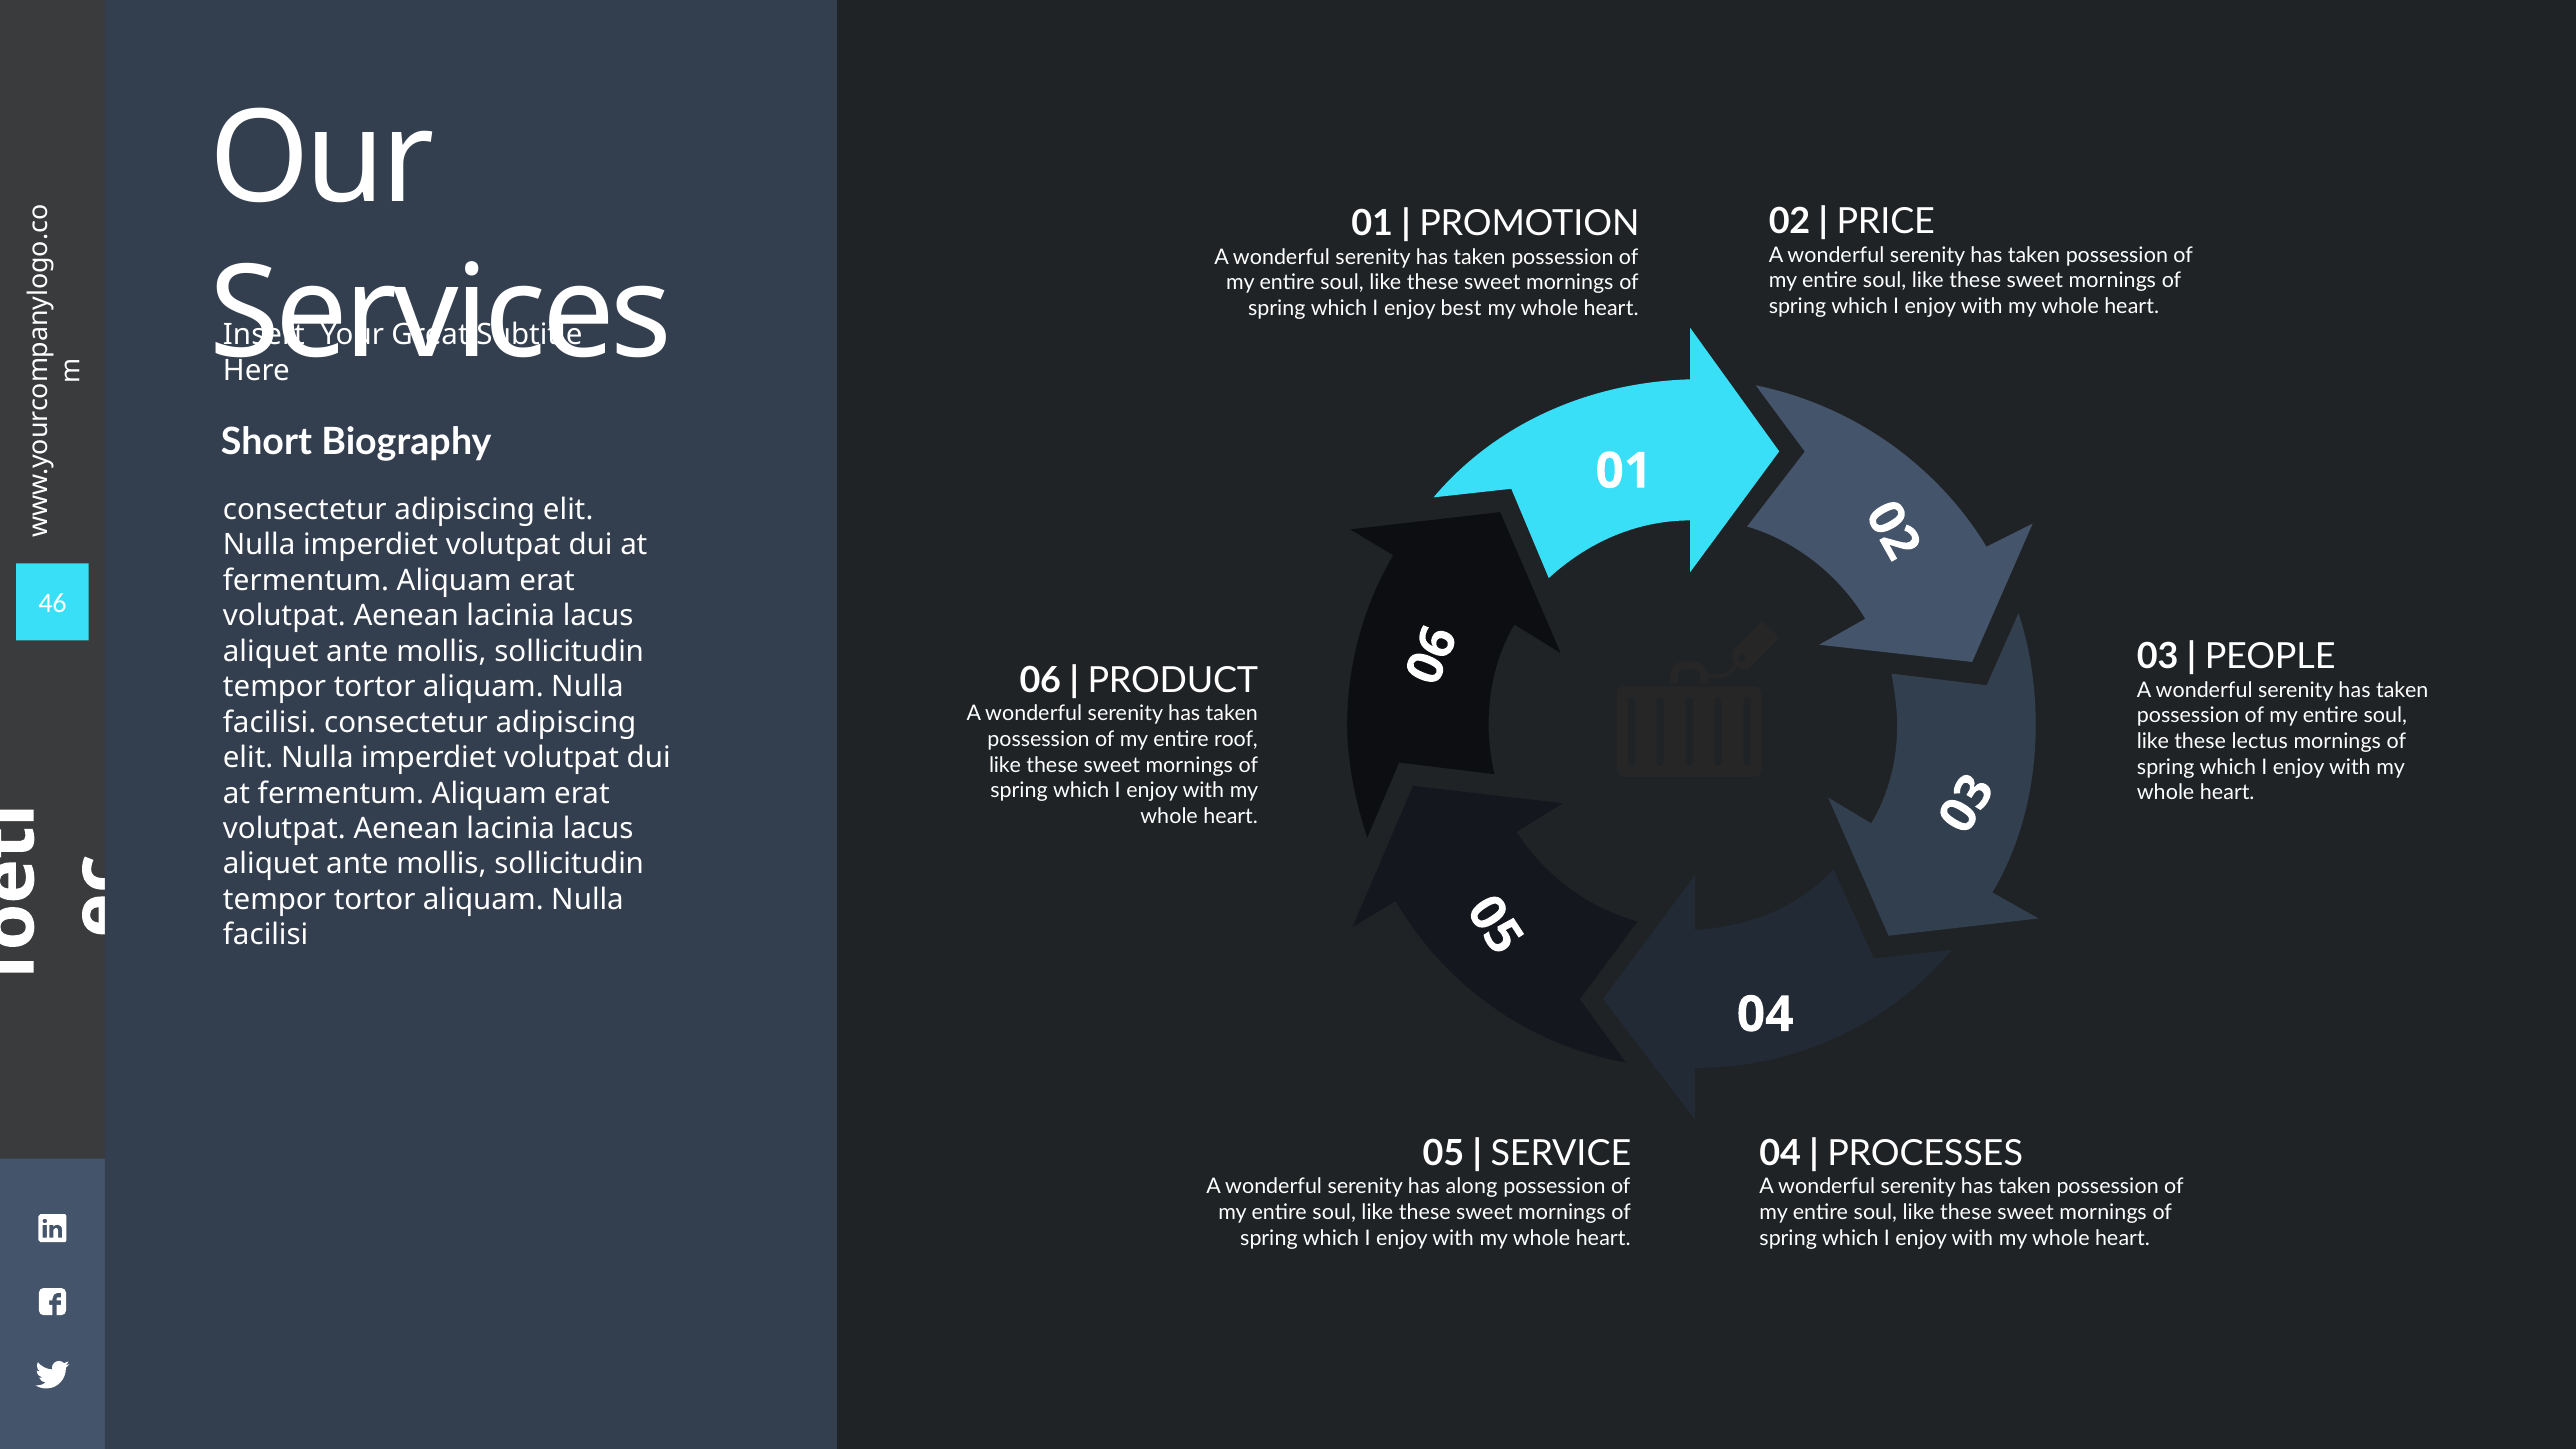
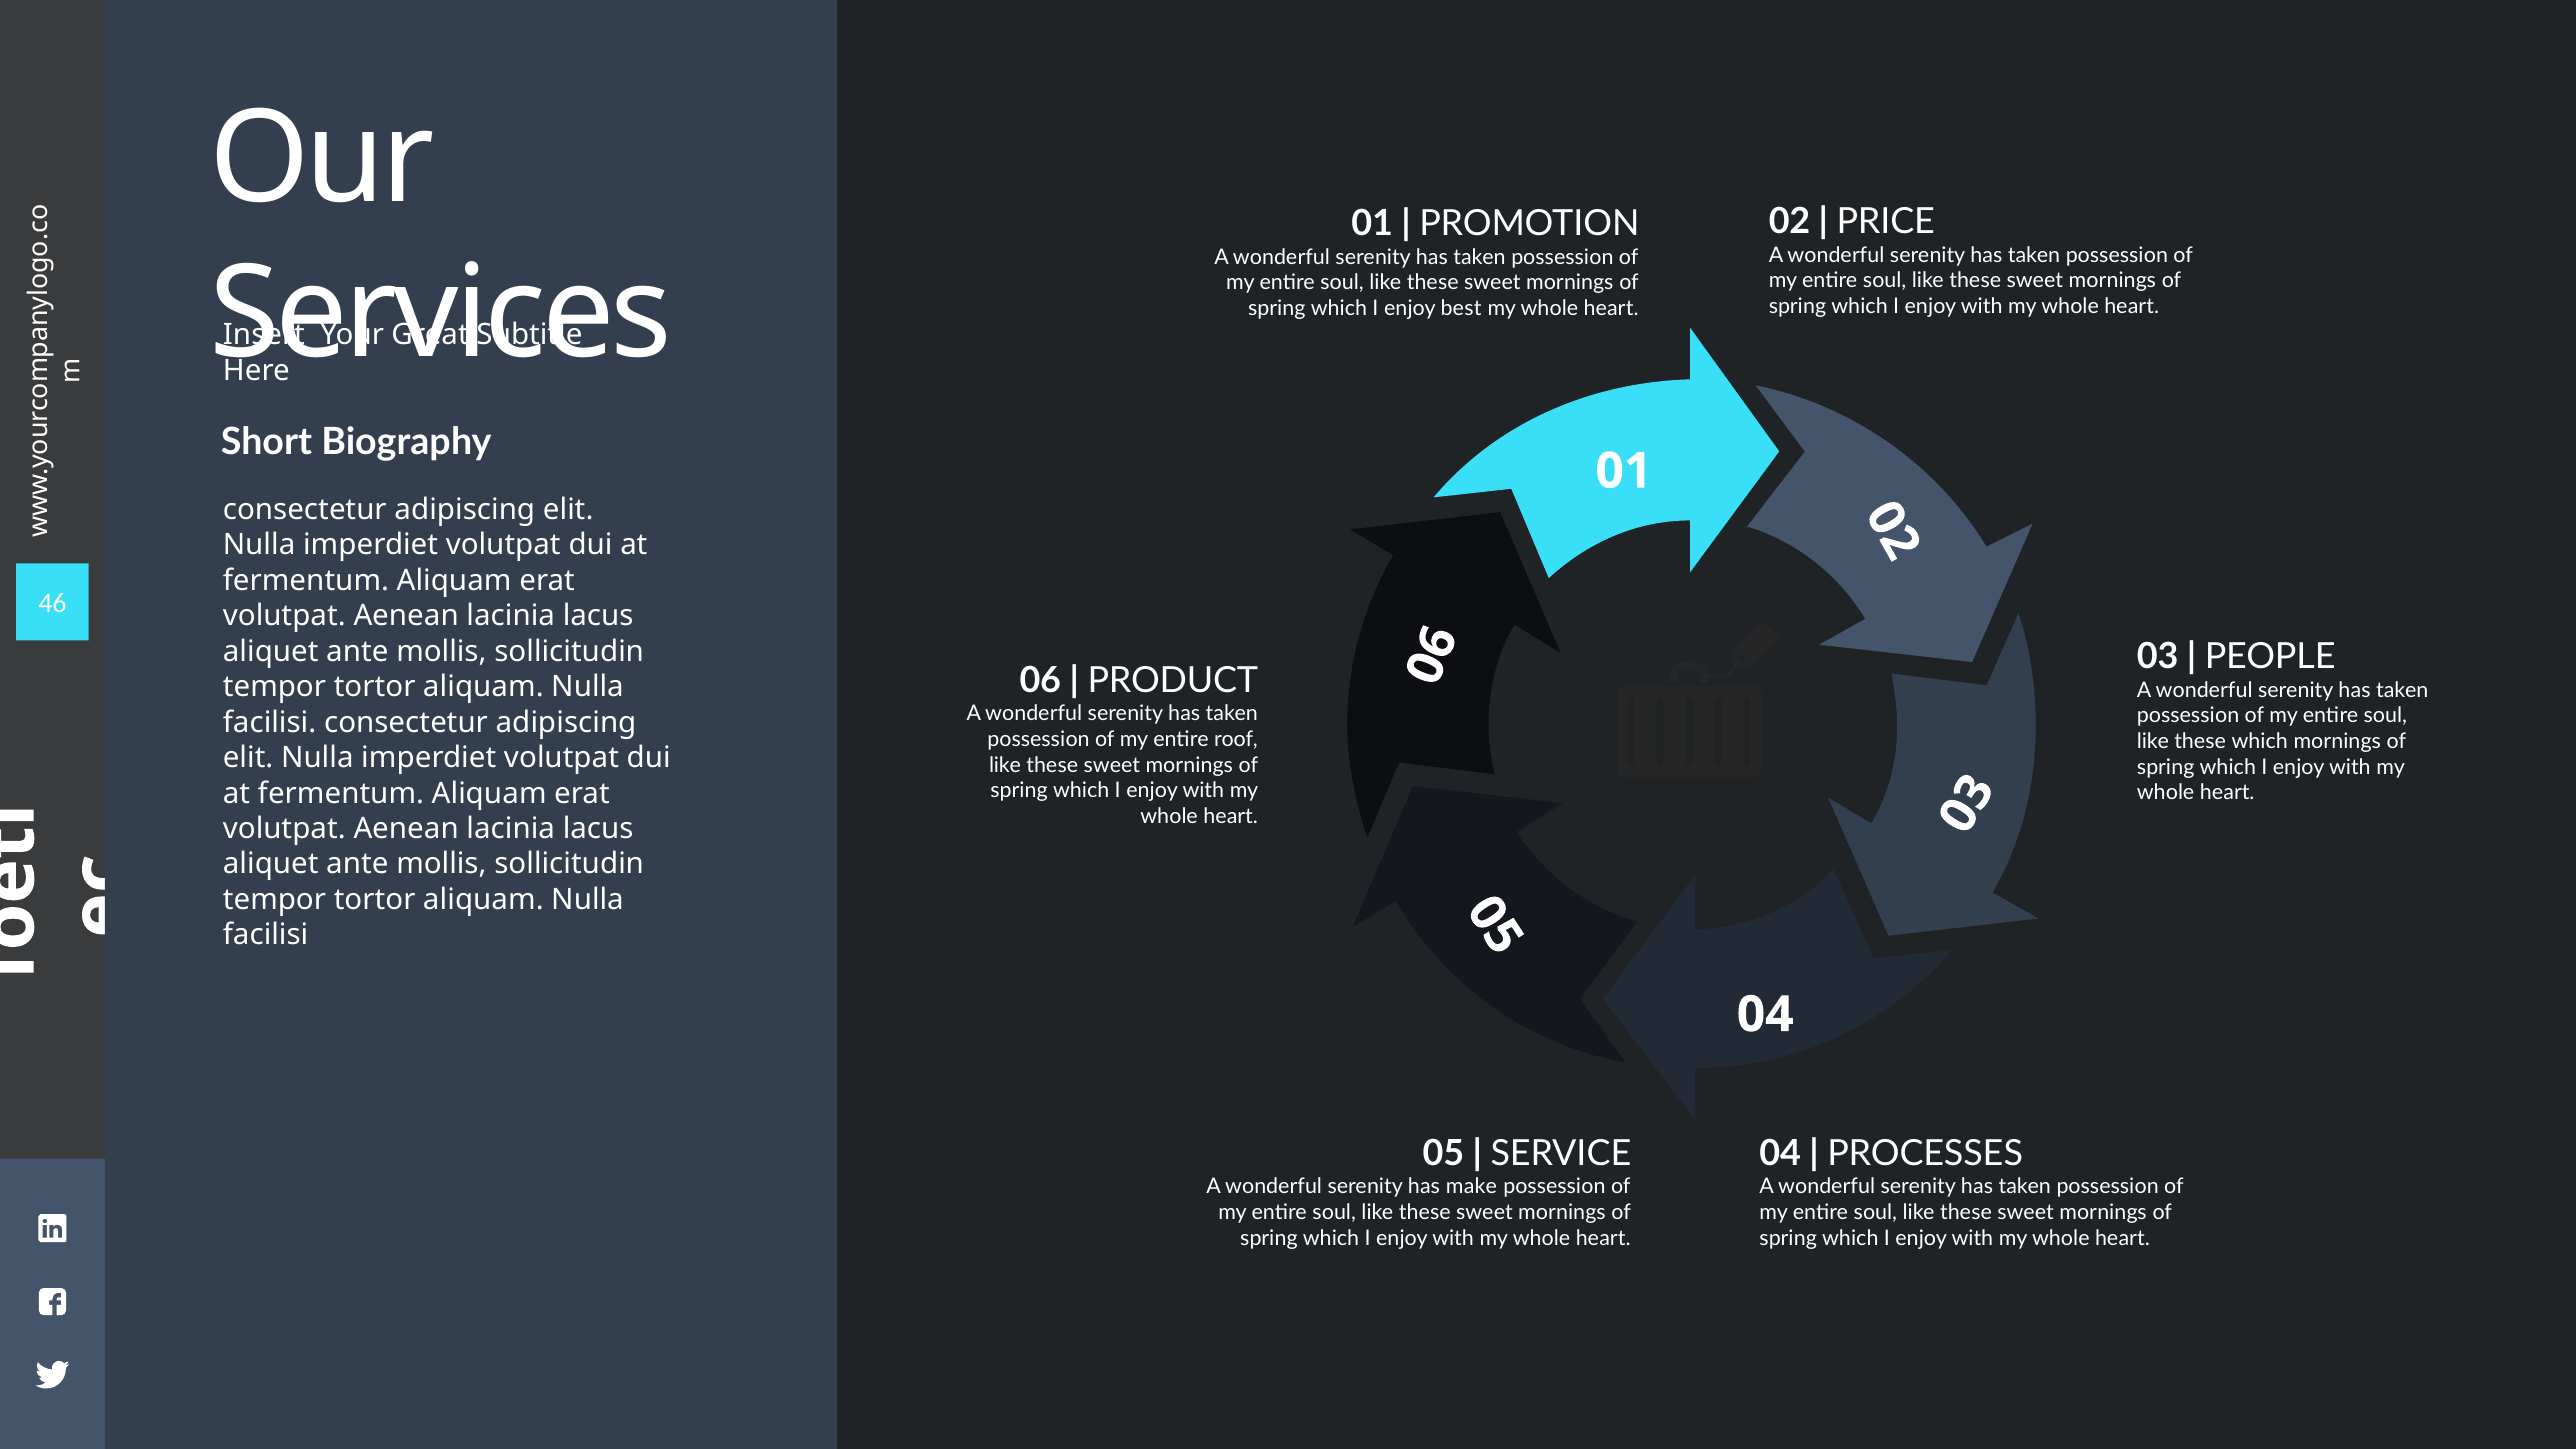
these lectus: lectus -> which
along: along -> make
